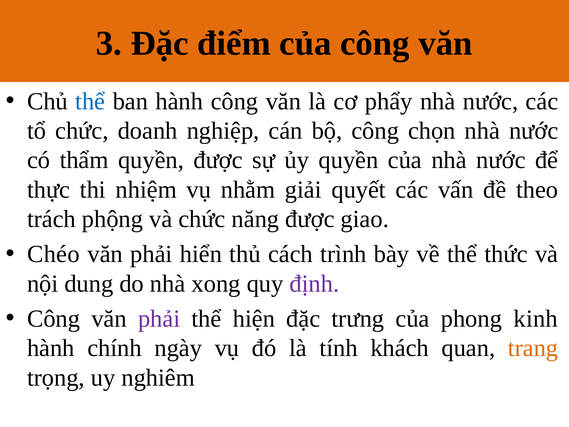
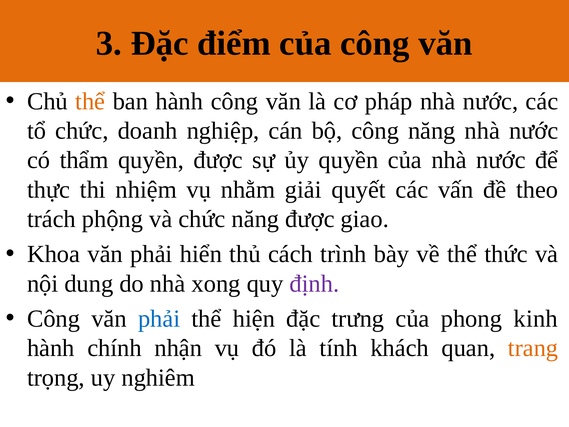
thể at (90, 101) colour: blue -> orange
phẩy: phẩy -> pháp
công chọn: chọn -> năng
Chéo: Chéo -> Khoa
phải at (159, 319) colour: purple -> blue
ngày: ngày -> nhận
